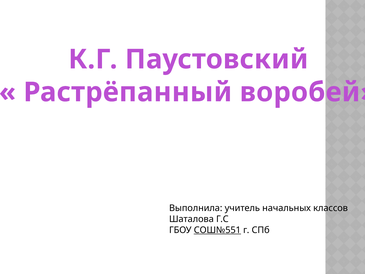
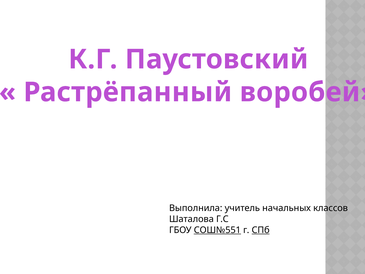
СПб underline: none -> present
